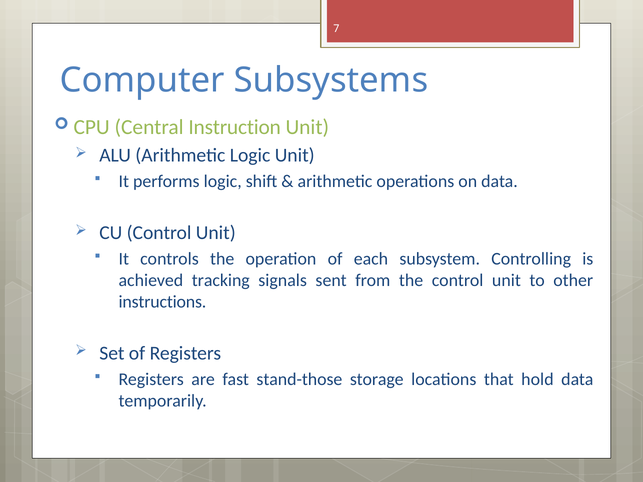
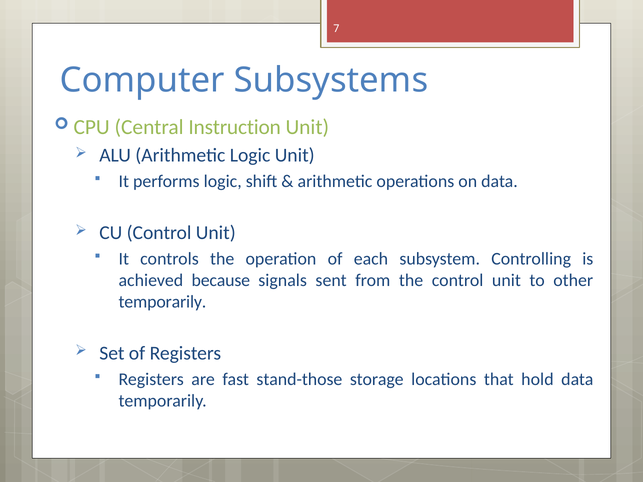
tracking: tracking -> because
instructions at (162, 302): instructions -> temporarily
